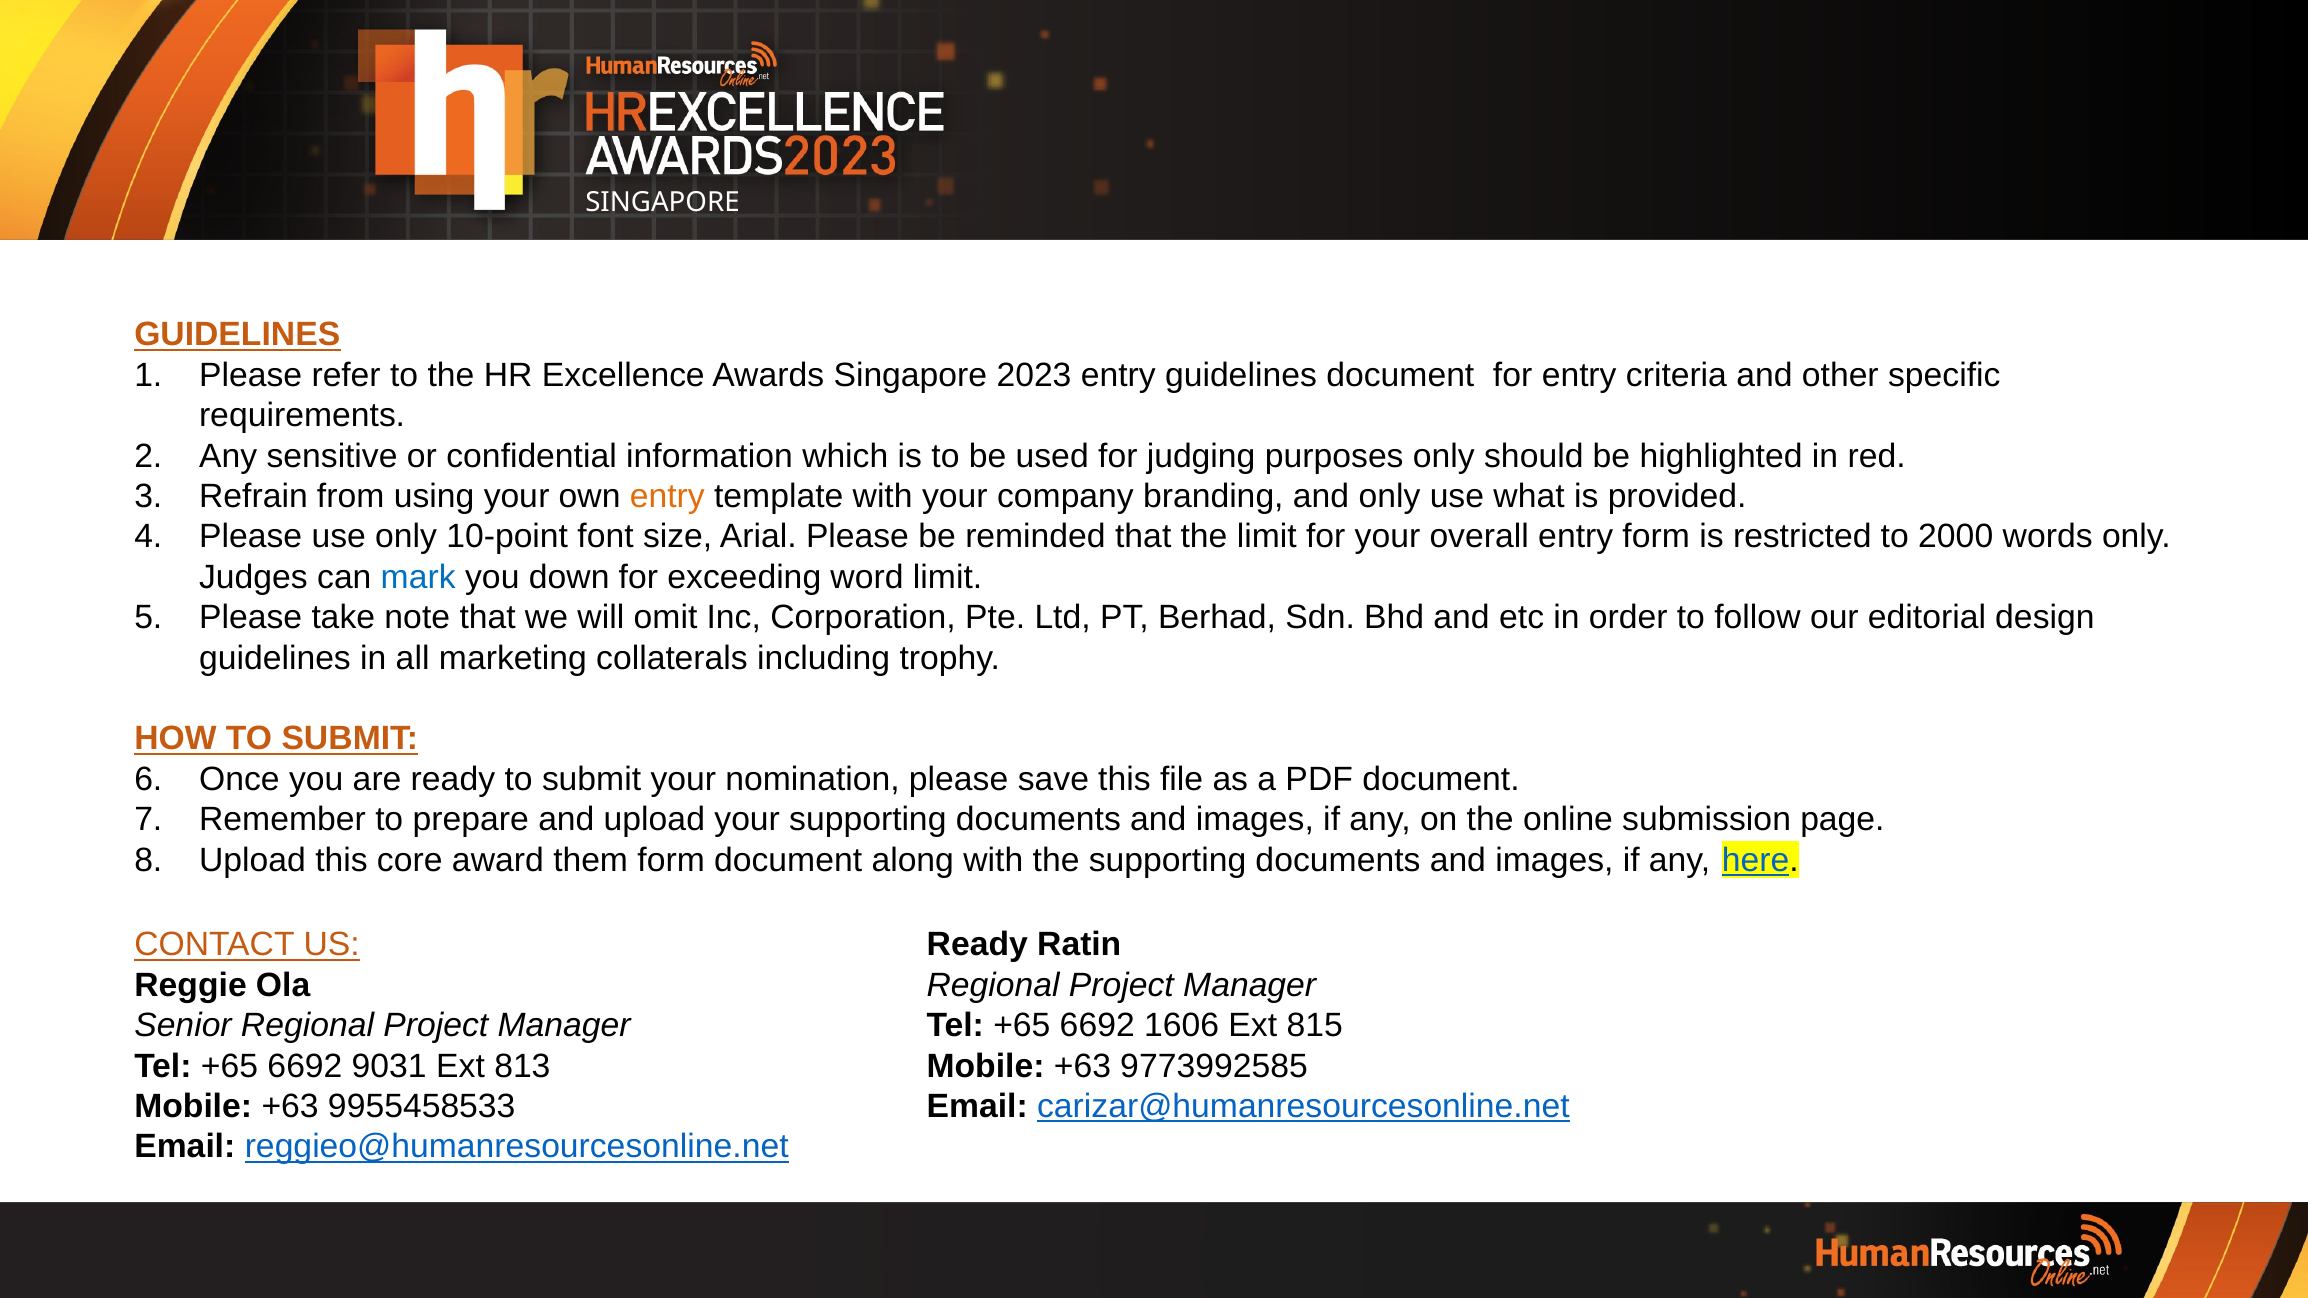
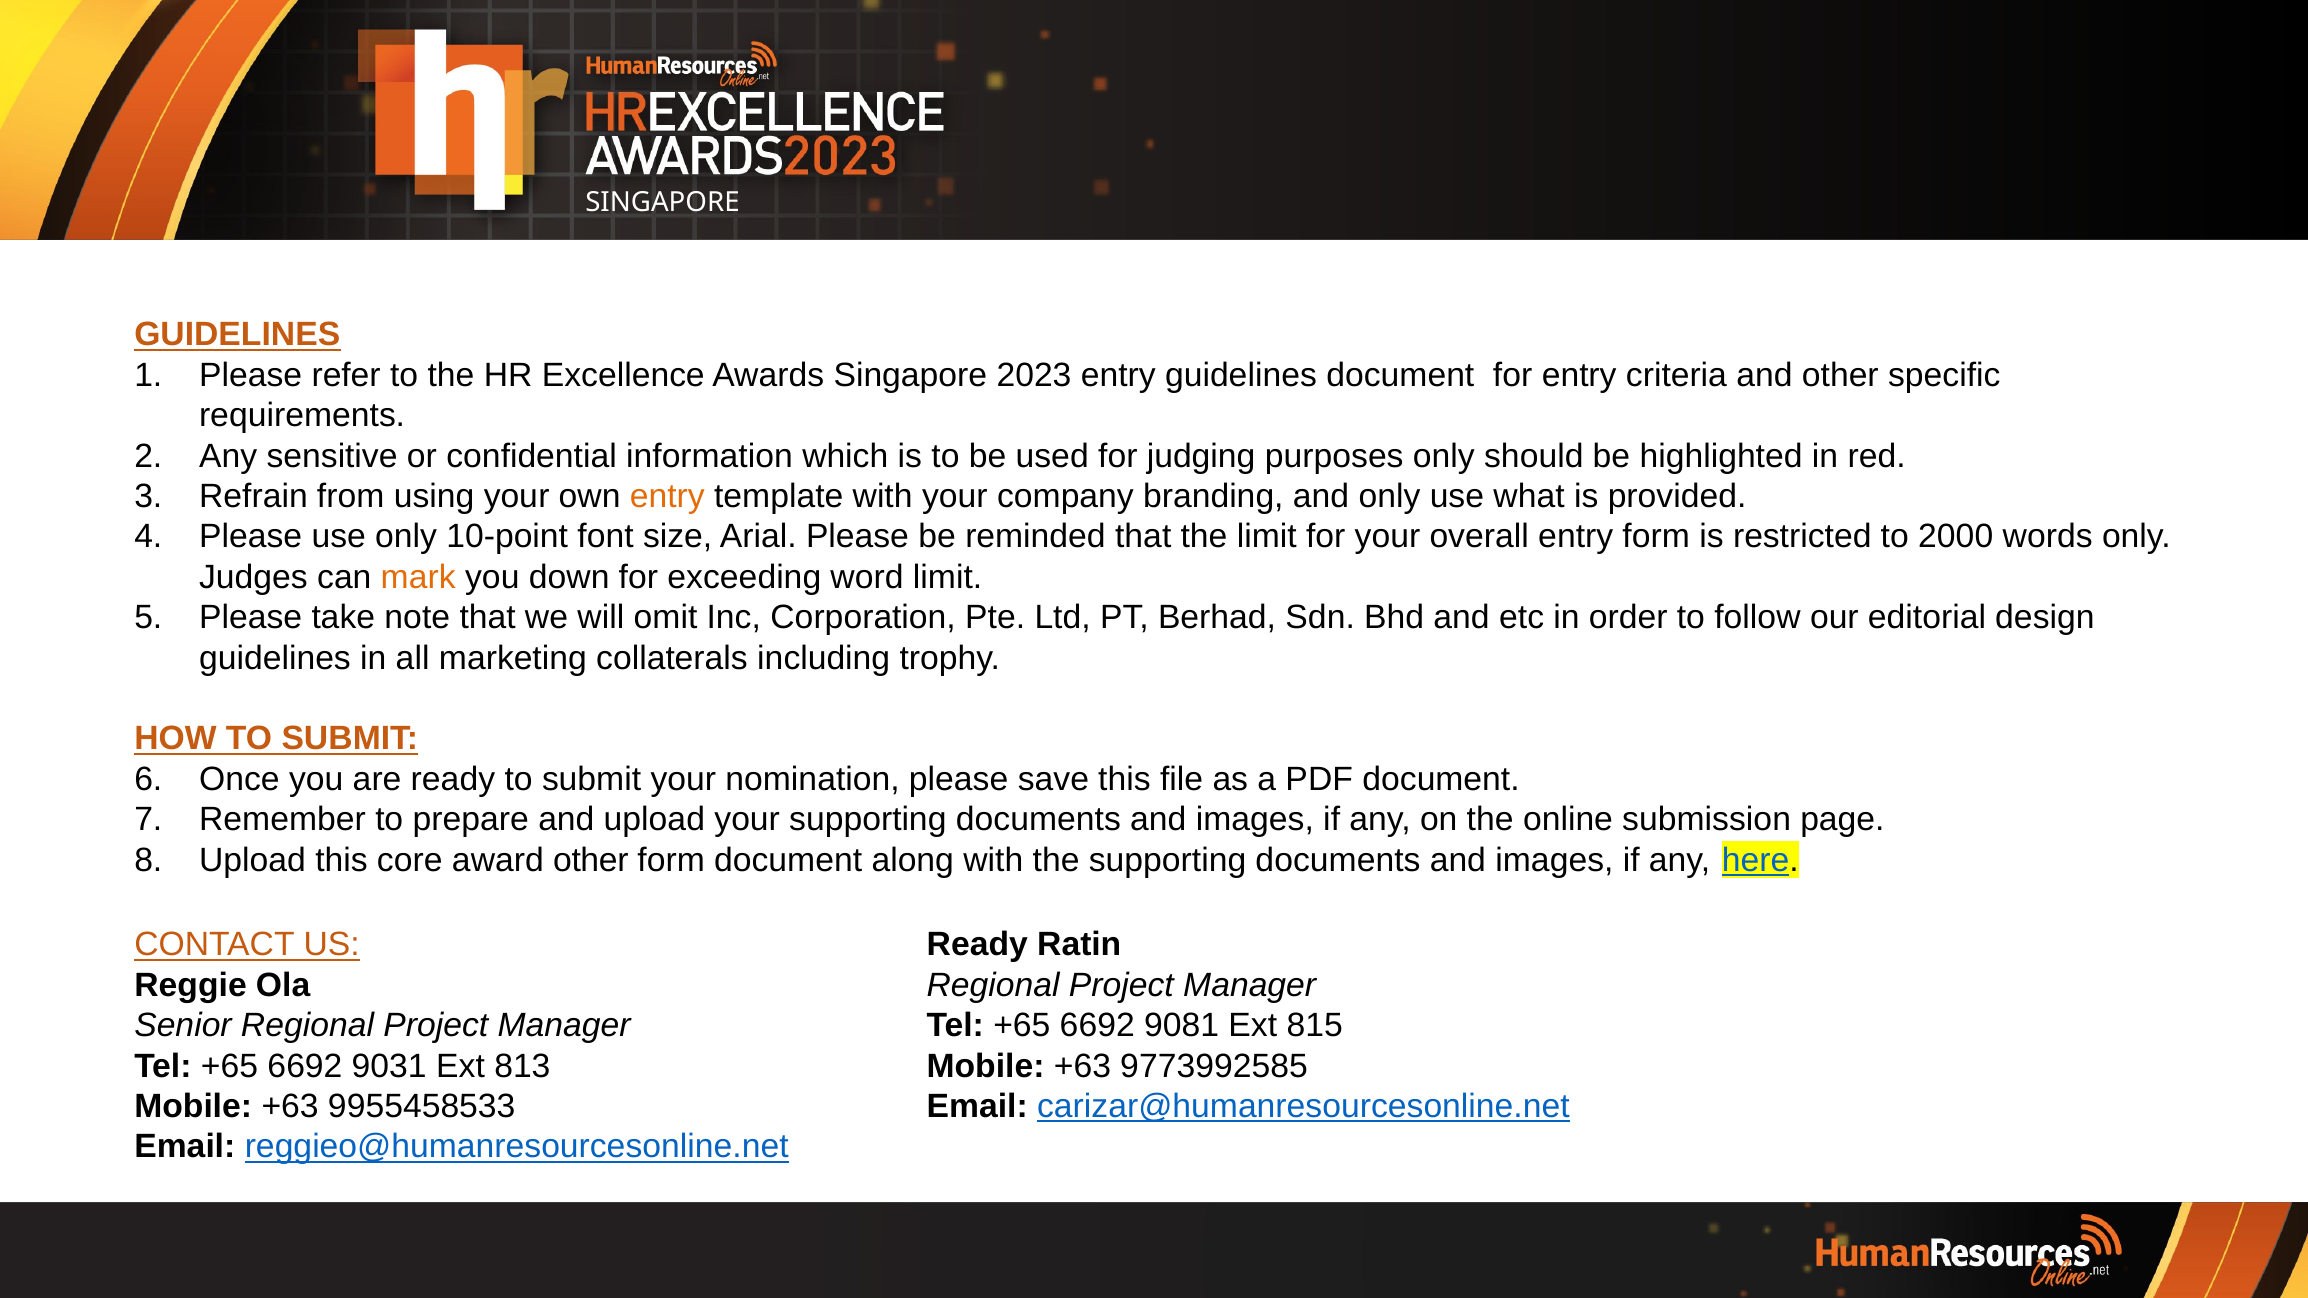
mark colour: blue -> orange
award them: them -> other
1606: 1606 -> 9081
